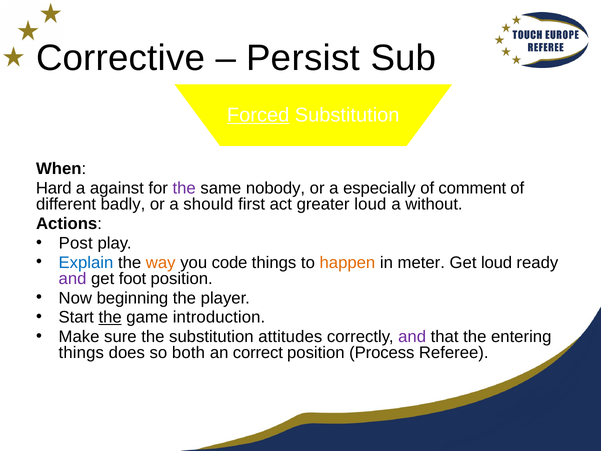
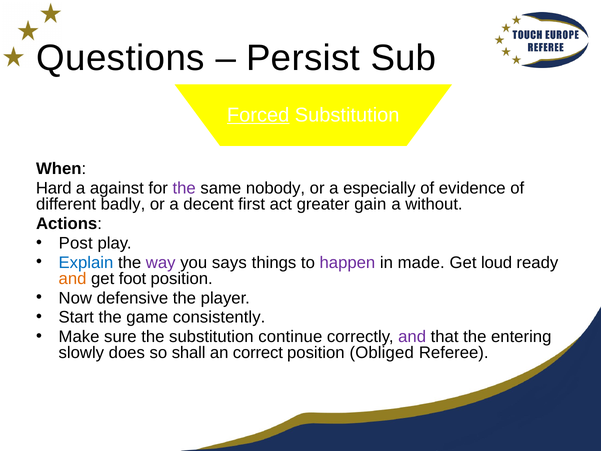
Corrective: Corrective -> Questions
comment: comment -> evidence
should: should -> decent
greater loud: loud -> gain
way colour: orange -> purple
code: code -> says
happen colour: orange -> purple
meter: meter -> made
and at (73, 278) colour: purple -> orange
beginning: beginning -> defensive
the at (110, 317) underline: present -> none
introduction: introduction -> consistently
attitudes: attitudes -> continue
things at (81, 353): things -> slowly
both: both -> shall
Process: Process -> Obliged
